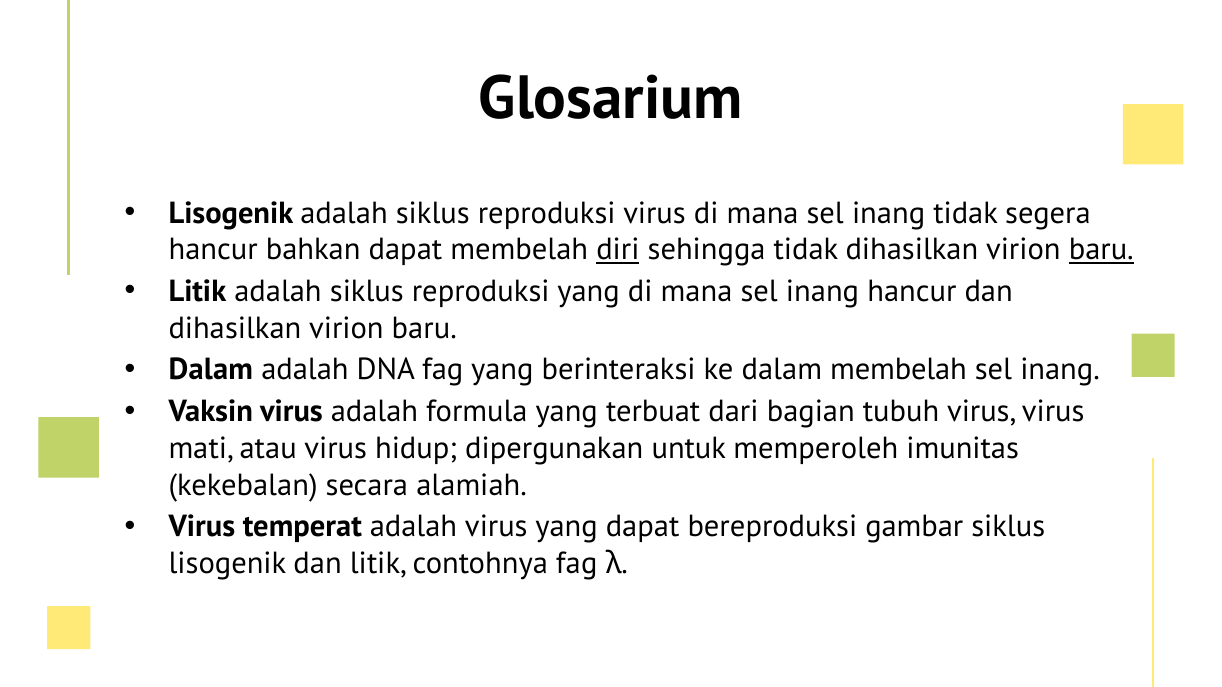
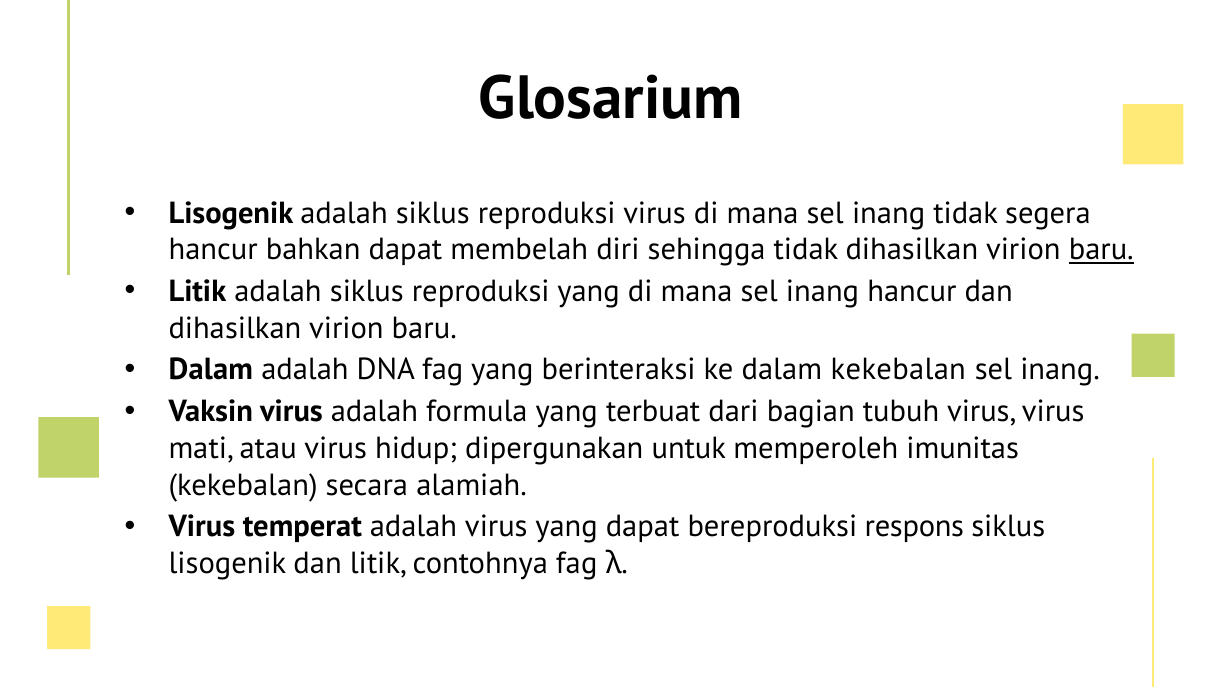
diri underline: present -> none
dalam membelah: membelah -> kekebalan
gambar: gambar -> respons
